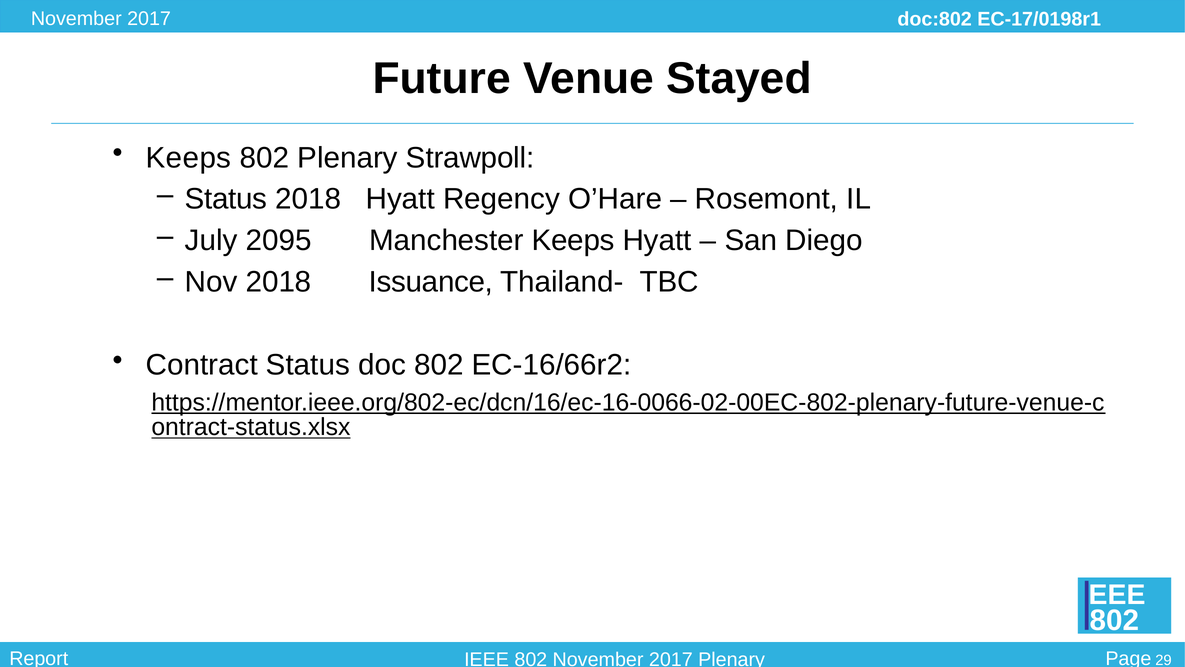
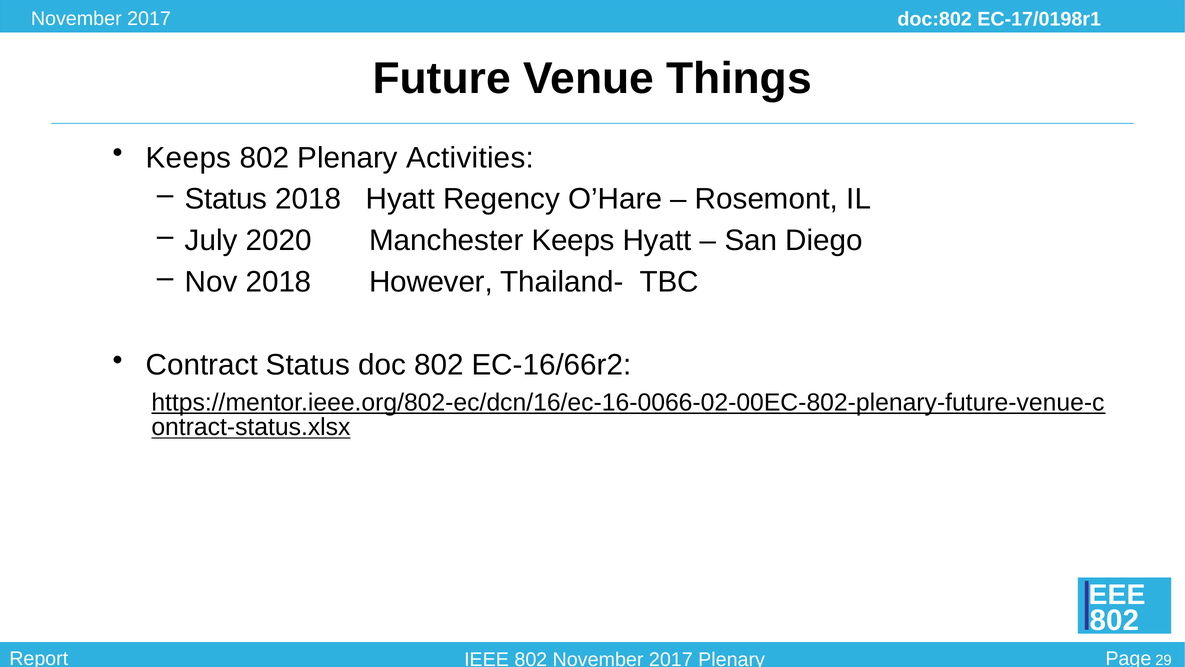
Stayed: Stayed -> Things
Strawpoll: Strawpoll -> Activities
2095: 2095 -> 2020
Issuance: Issuance -> However
